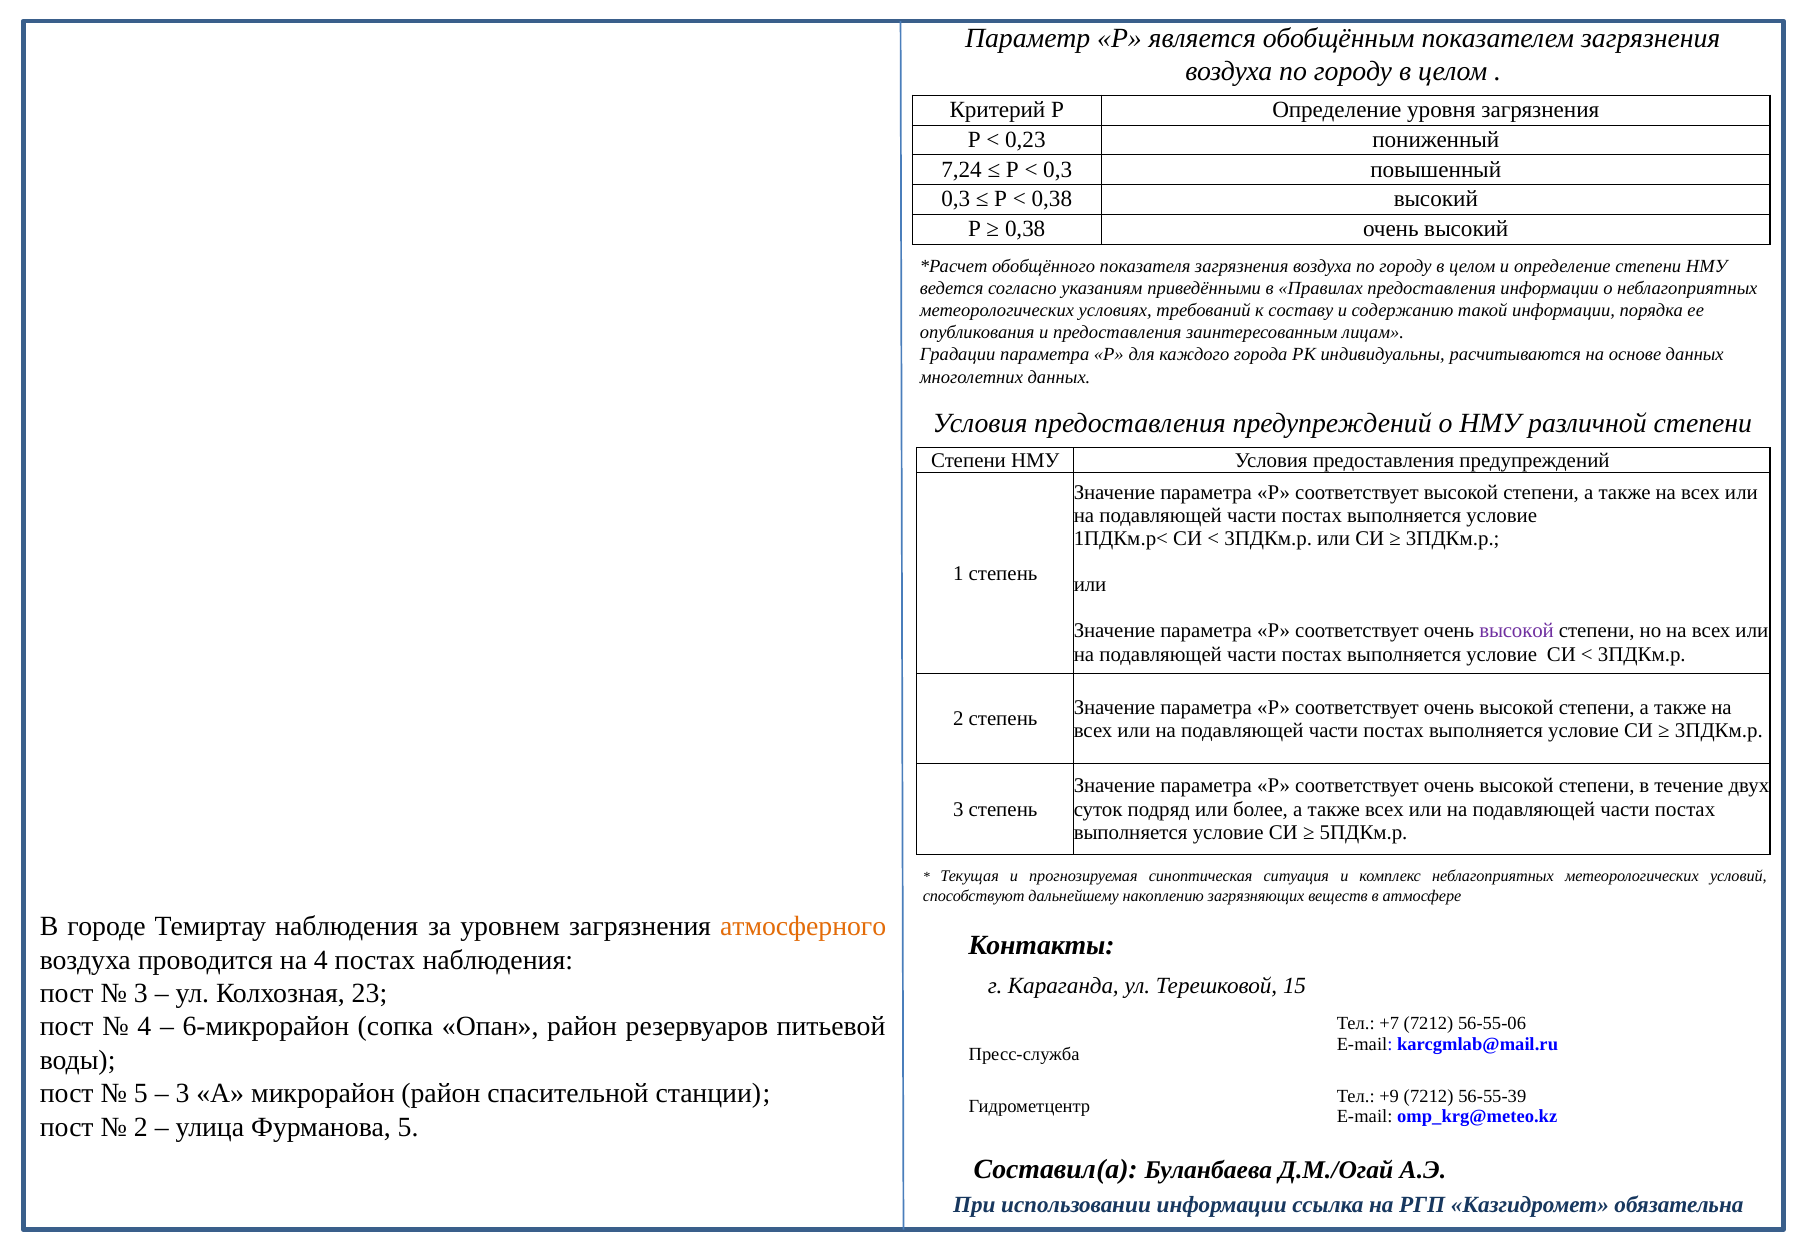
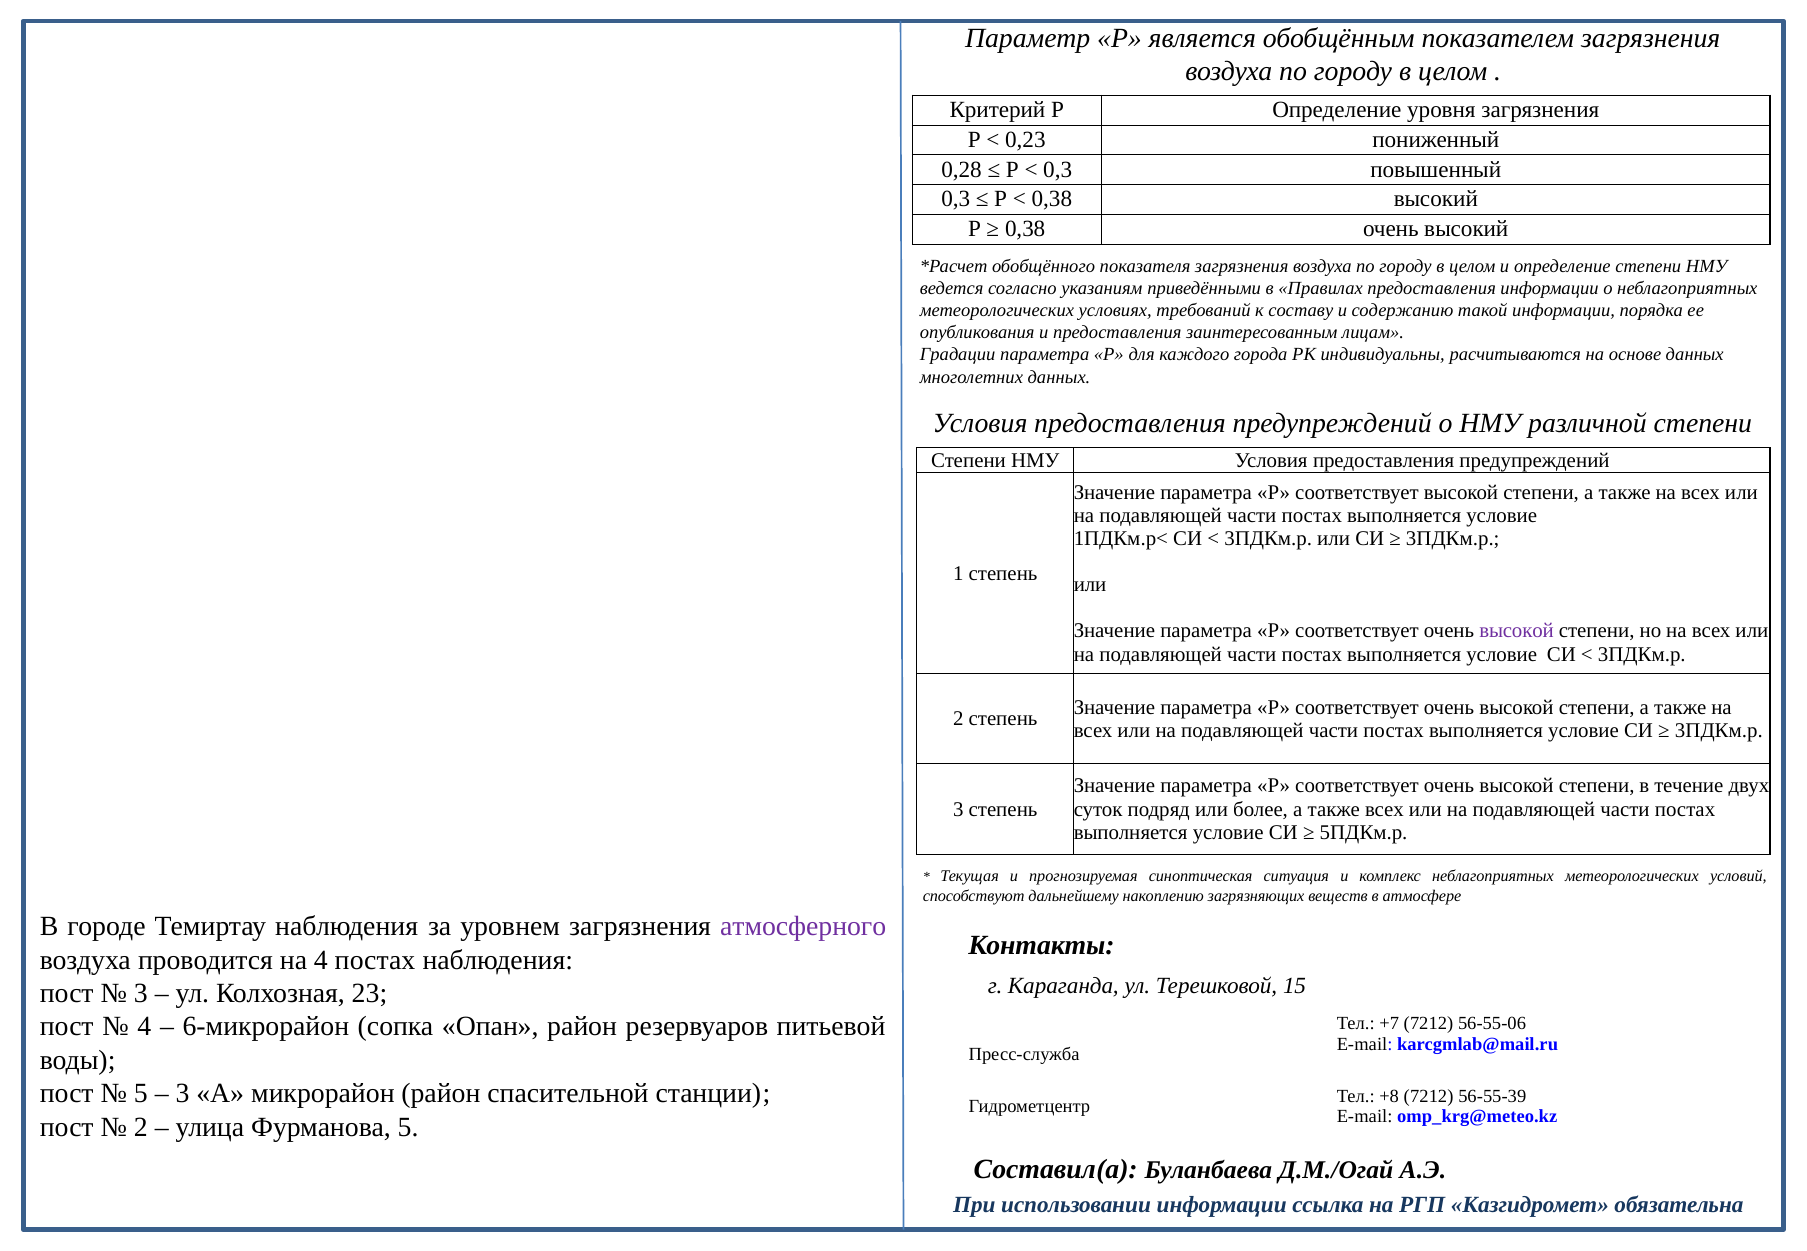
7,24: 7,24 -> 0,28
атмосферного colour: orange -> purple
+9: +9 -> +8
